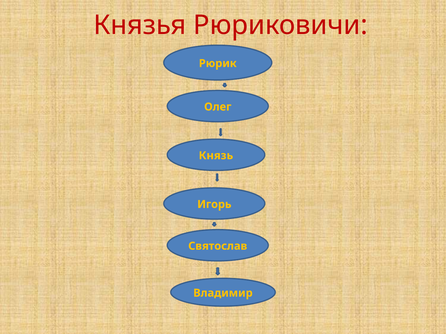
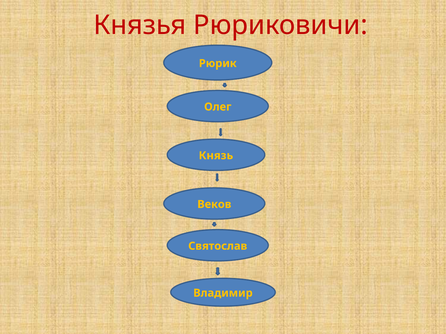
Игорь: Игорь -> Веков
